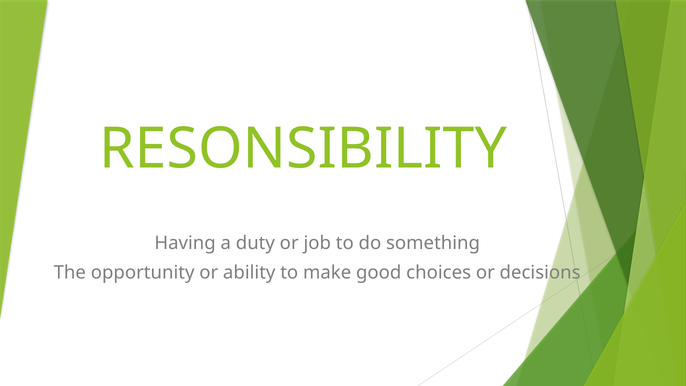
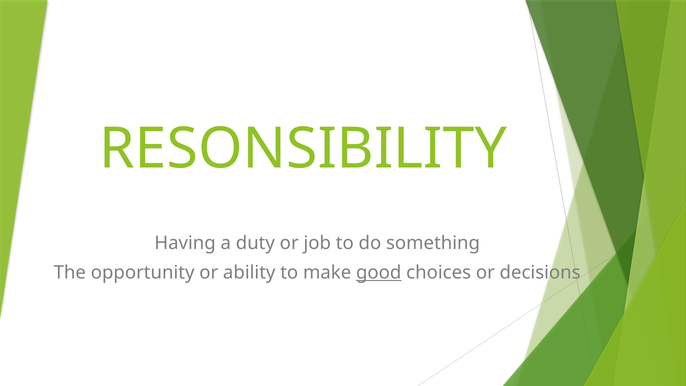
good underline: none -> present
